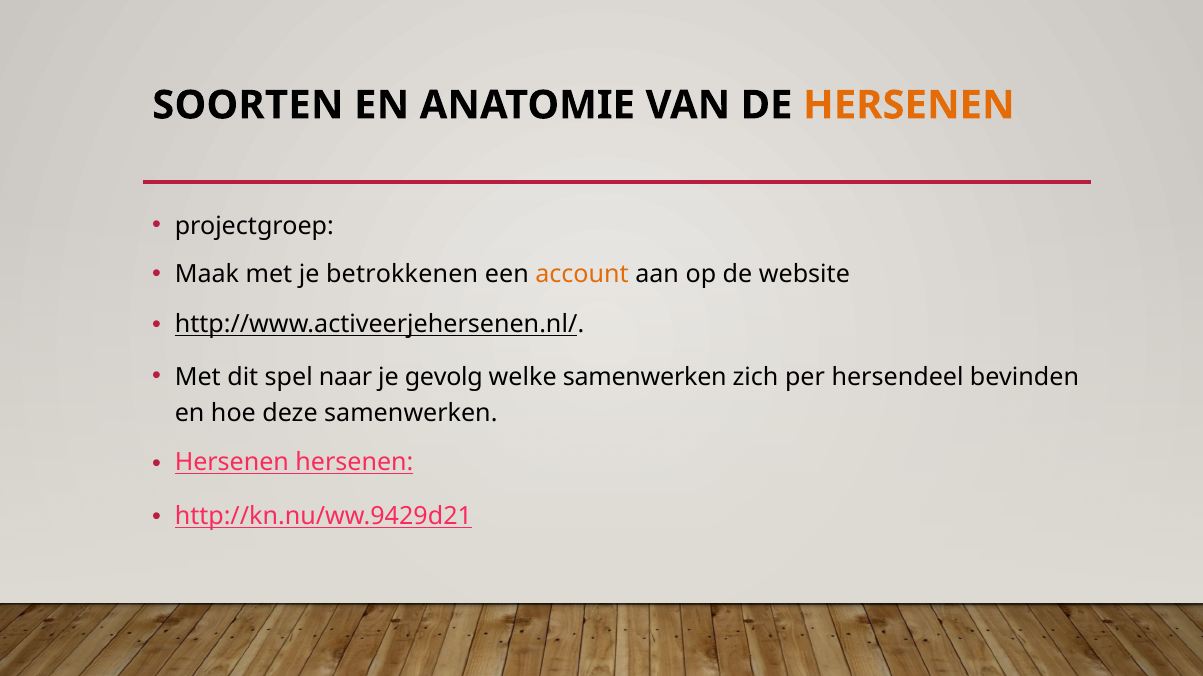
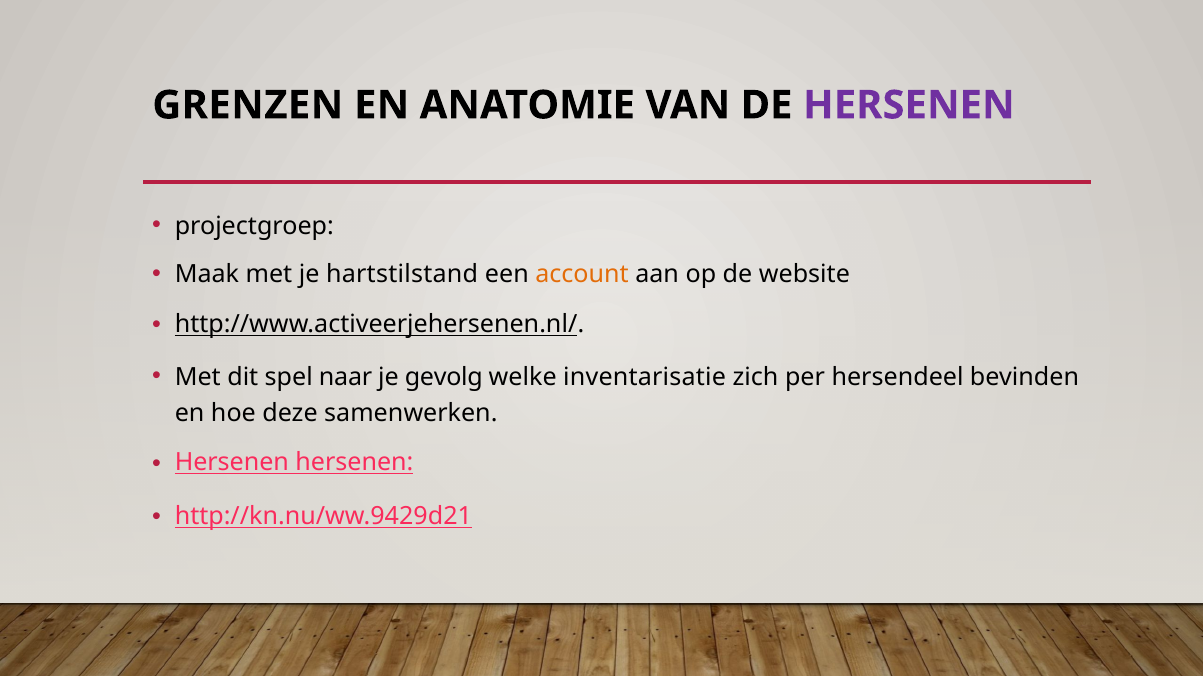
SOORTEN: SOORTEN -> GRENZEN
HERSENEN at (909, 105) colour: orange -> purple
betrokkenen: betrokkenen -> hartstilstand
welke samenwerken: samenwerken -> inventarisatie
